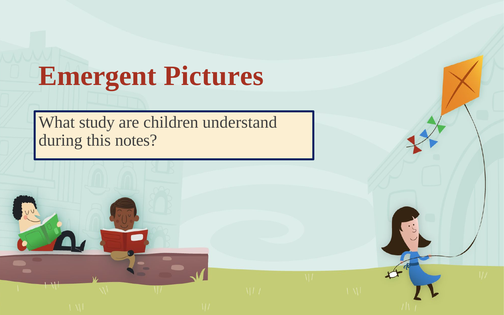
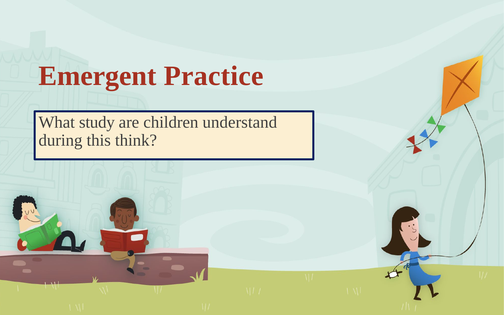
Pictures: Pictures -> Practice
notes: notes -> think
